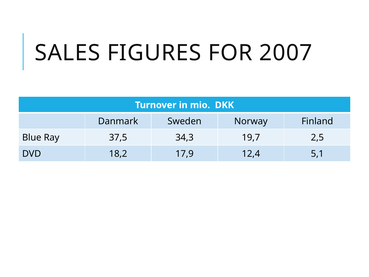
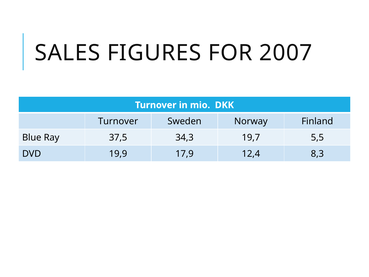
Danmark at (118, 121): Danmark -> Turnover
2,5: 2,5 -> 5,5
18,2: 18,2 -> 19,9
5,1: 5,1 -> 8,3
